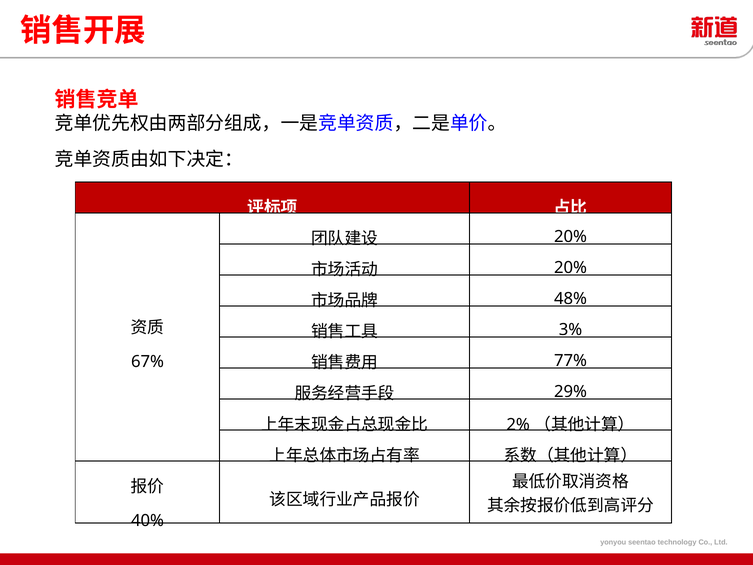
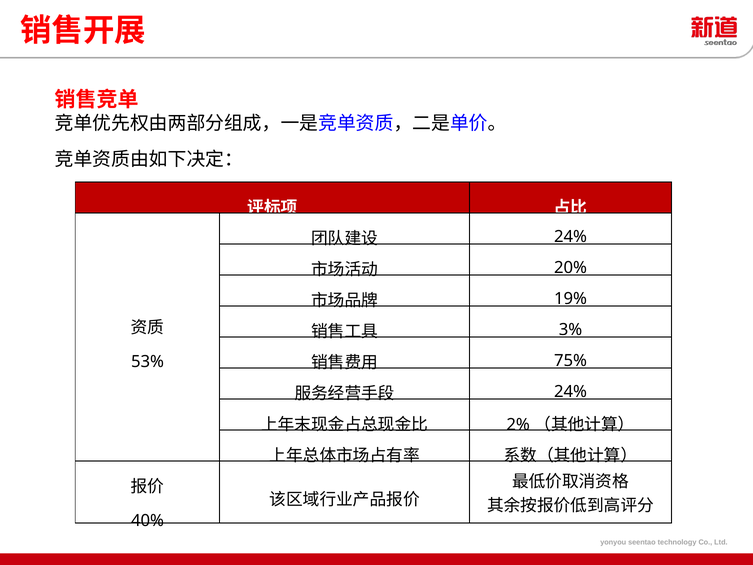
20% at (571, 237): 20% -> 24%
48%: 48% -> 19%
77%: 77% -> 75%
67%: 67% -> 53%
29% at (571, 391): 29% -> 24%
